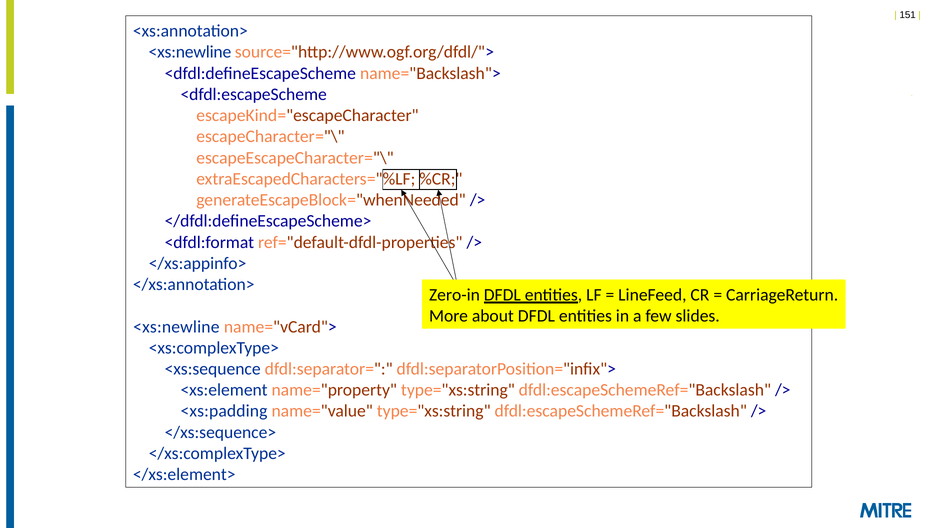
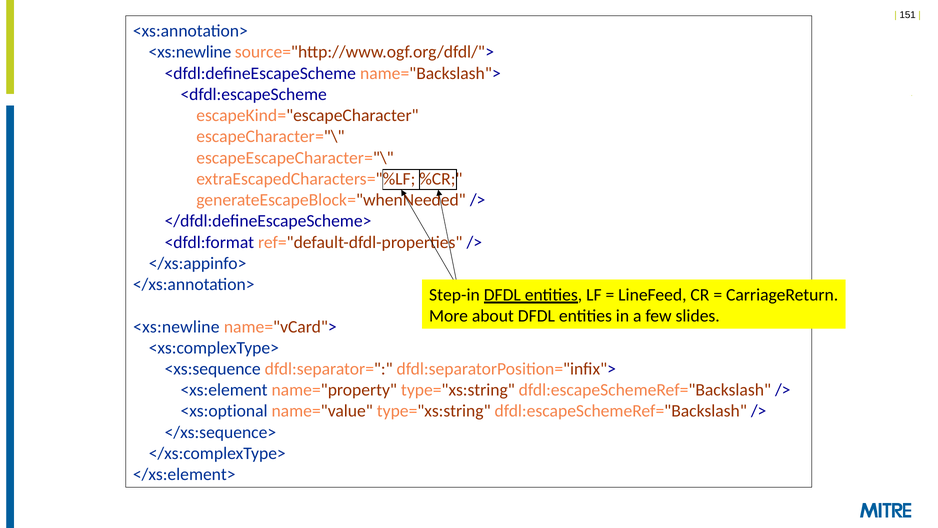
Zero-in: Zero-in -> Step-in
<xs:padding: <xs:padding -> <xs:optional
